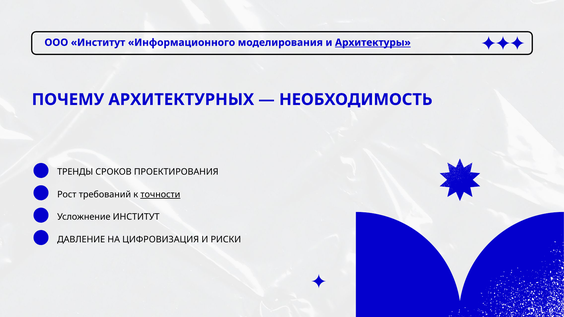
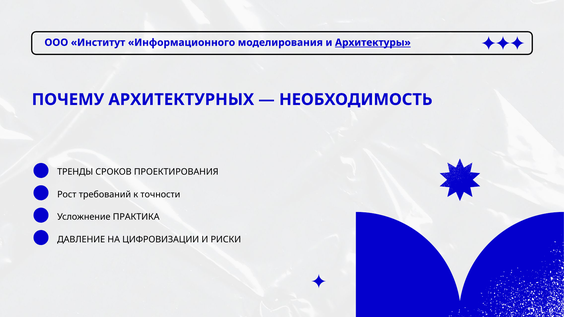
точности underline: present -> none
Усложнение ИНСТИТУТ: ИНСТИТУТ -> ПРАКТИКА
ЦИФРОВИЗАЦИЯ: ЦИФРОВИЗАЦИЯ -> ЦИФРОВИЗАЦИИ
